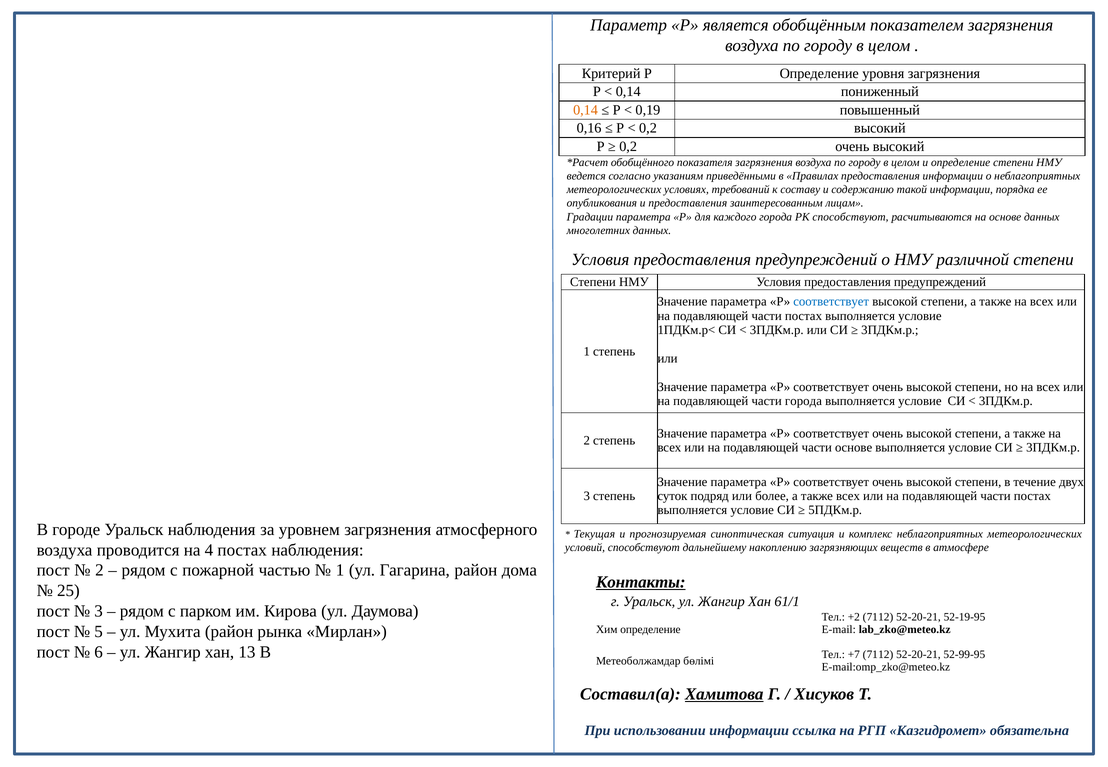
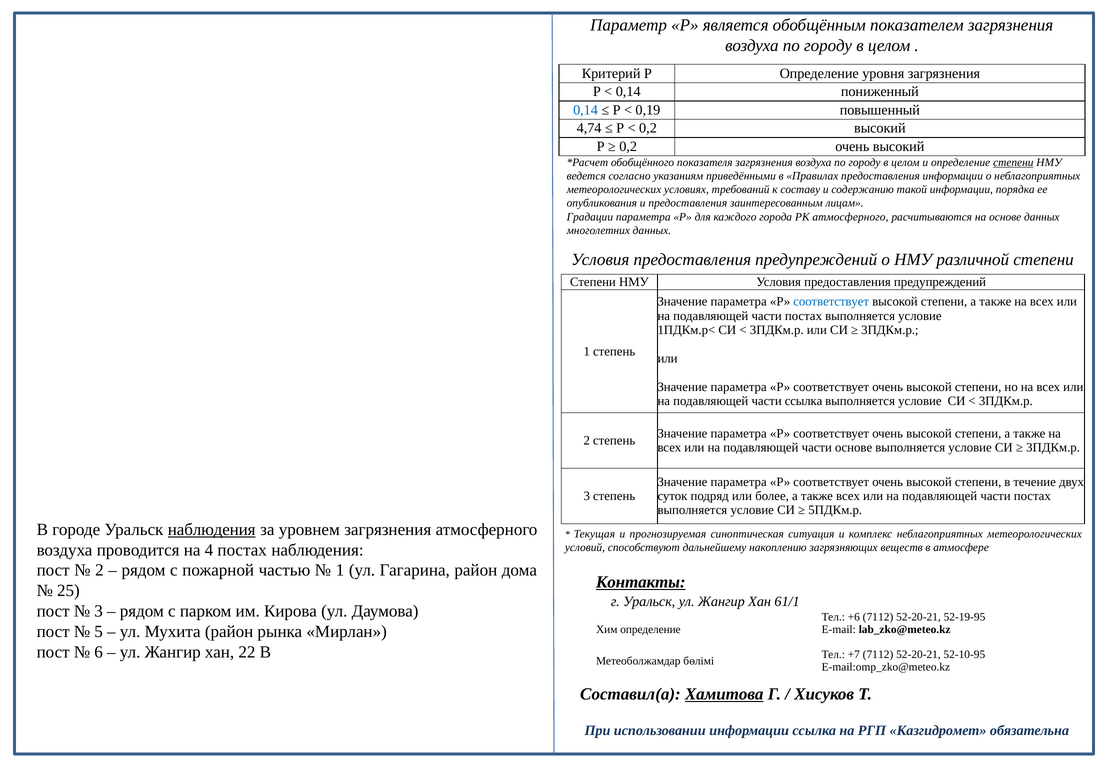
0,14 at (586, 110) colour: orange -> blue
0,16: 0,16 -> 4,74
степени at (1013, 162) underline: none -> present
РК способствуют: способствуют -> атмосферного
части города: города -> ссылка
наблюдения at (212, 530) underline: none -> present
+2: +2 -> +6
13: 13 -> 22
52-99-95: 52-99-95 -> 52-10-95
